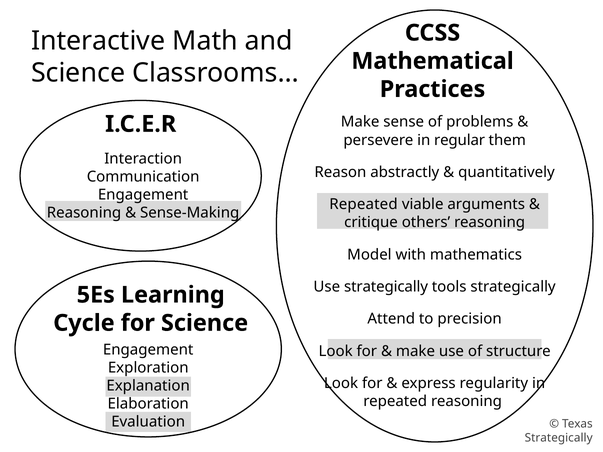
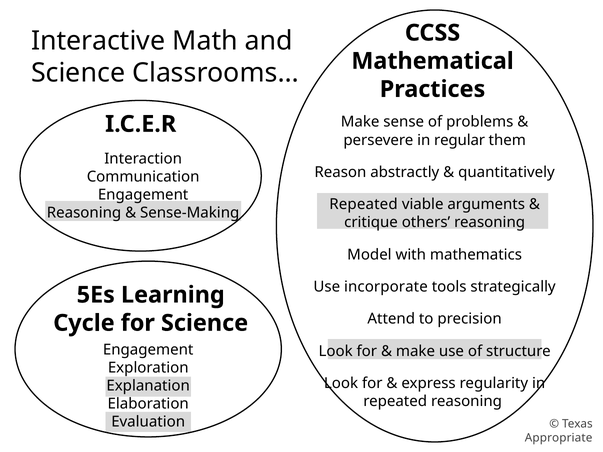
Use strategically: strategically -> incorporate
Strategically at (559, 438): Strategically -> Appropriate
